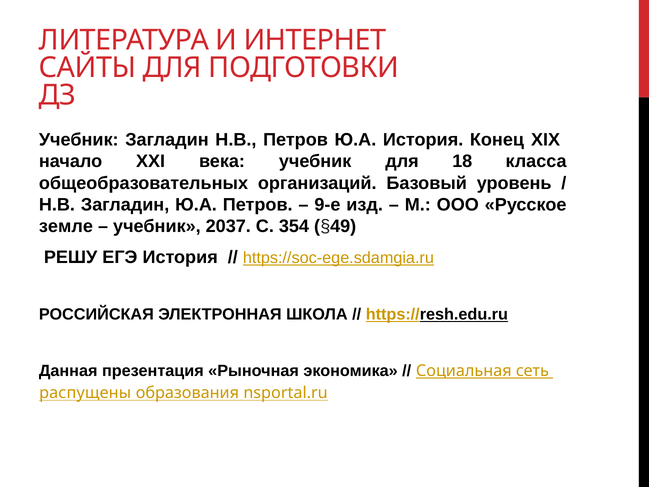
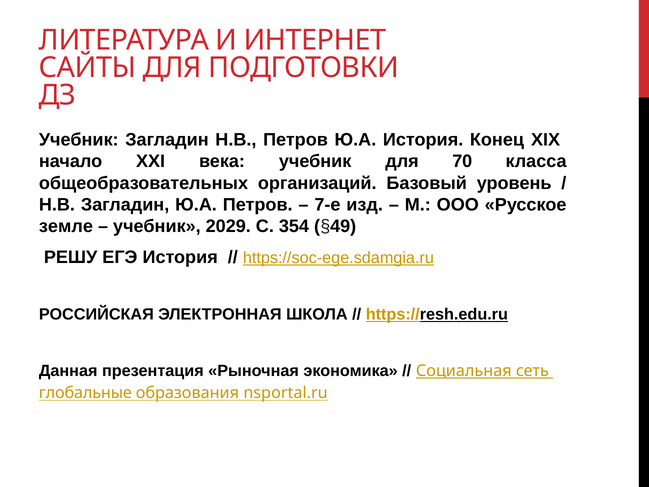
18: 18 -> 70
9-е: 9-е -> 7-е
2037: 2037 -> 2029
распущены: распущены -> глобальные
